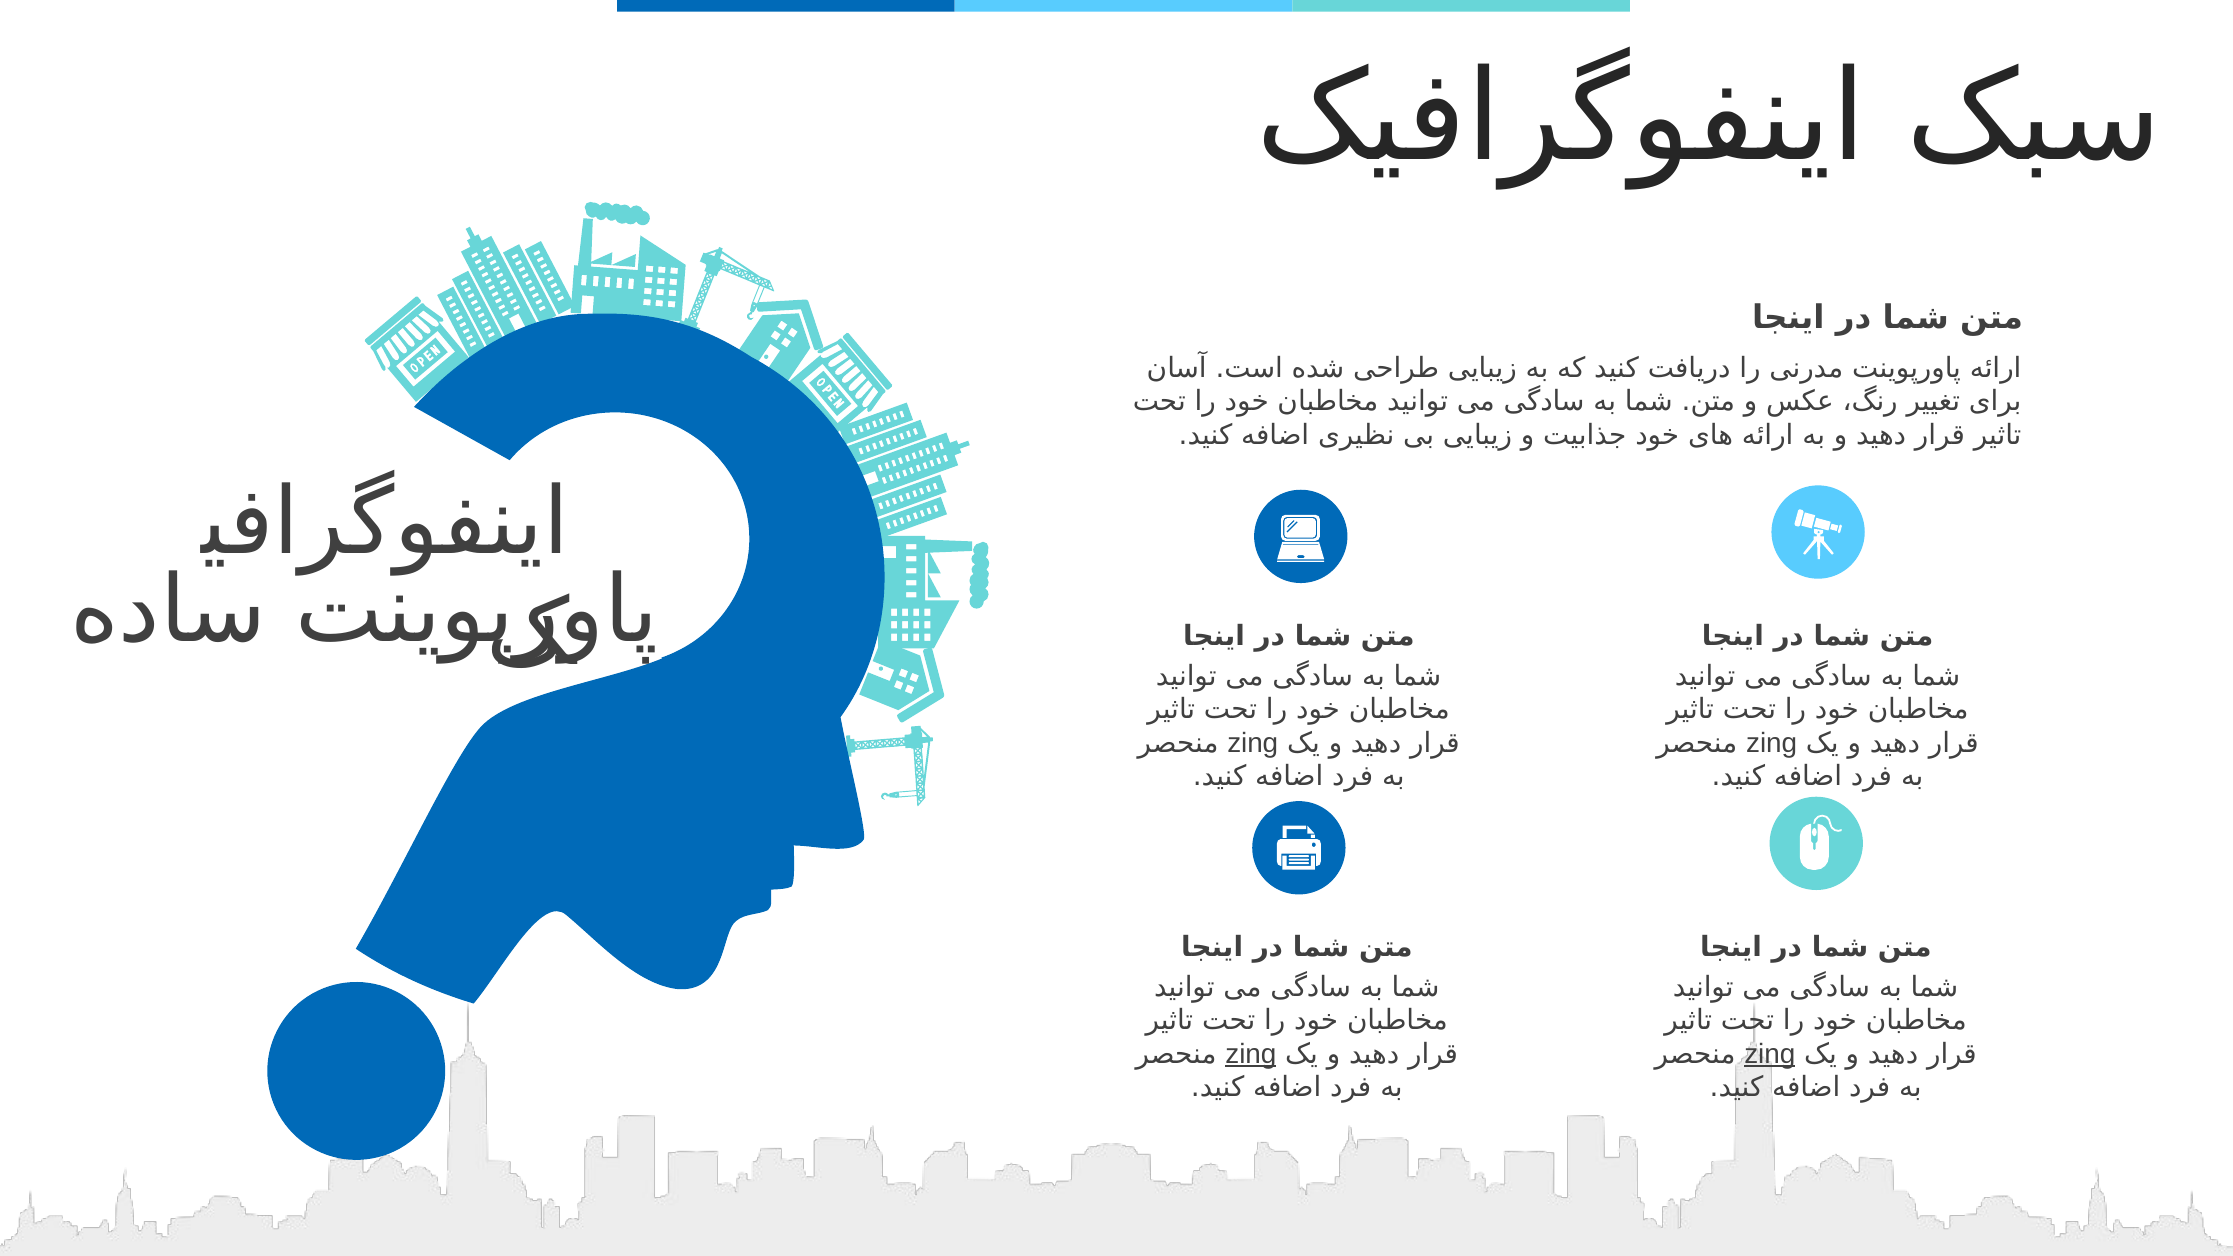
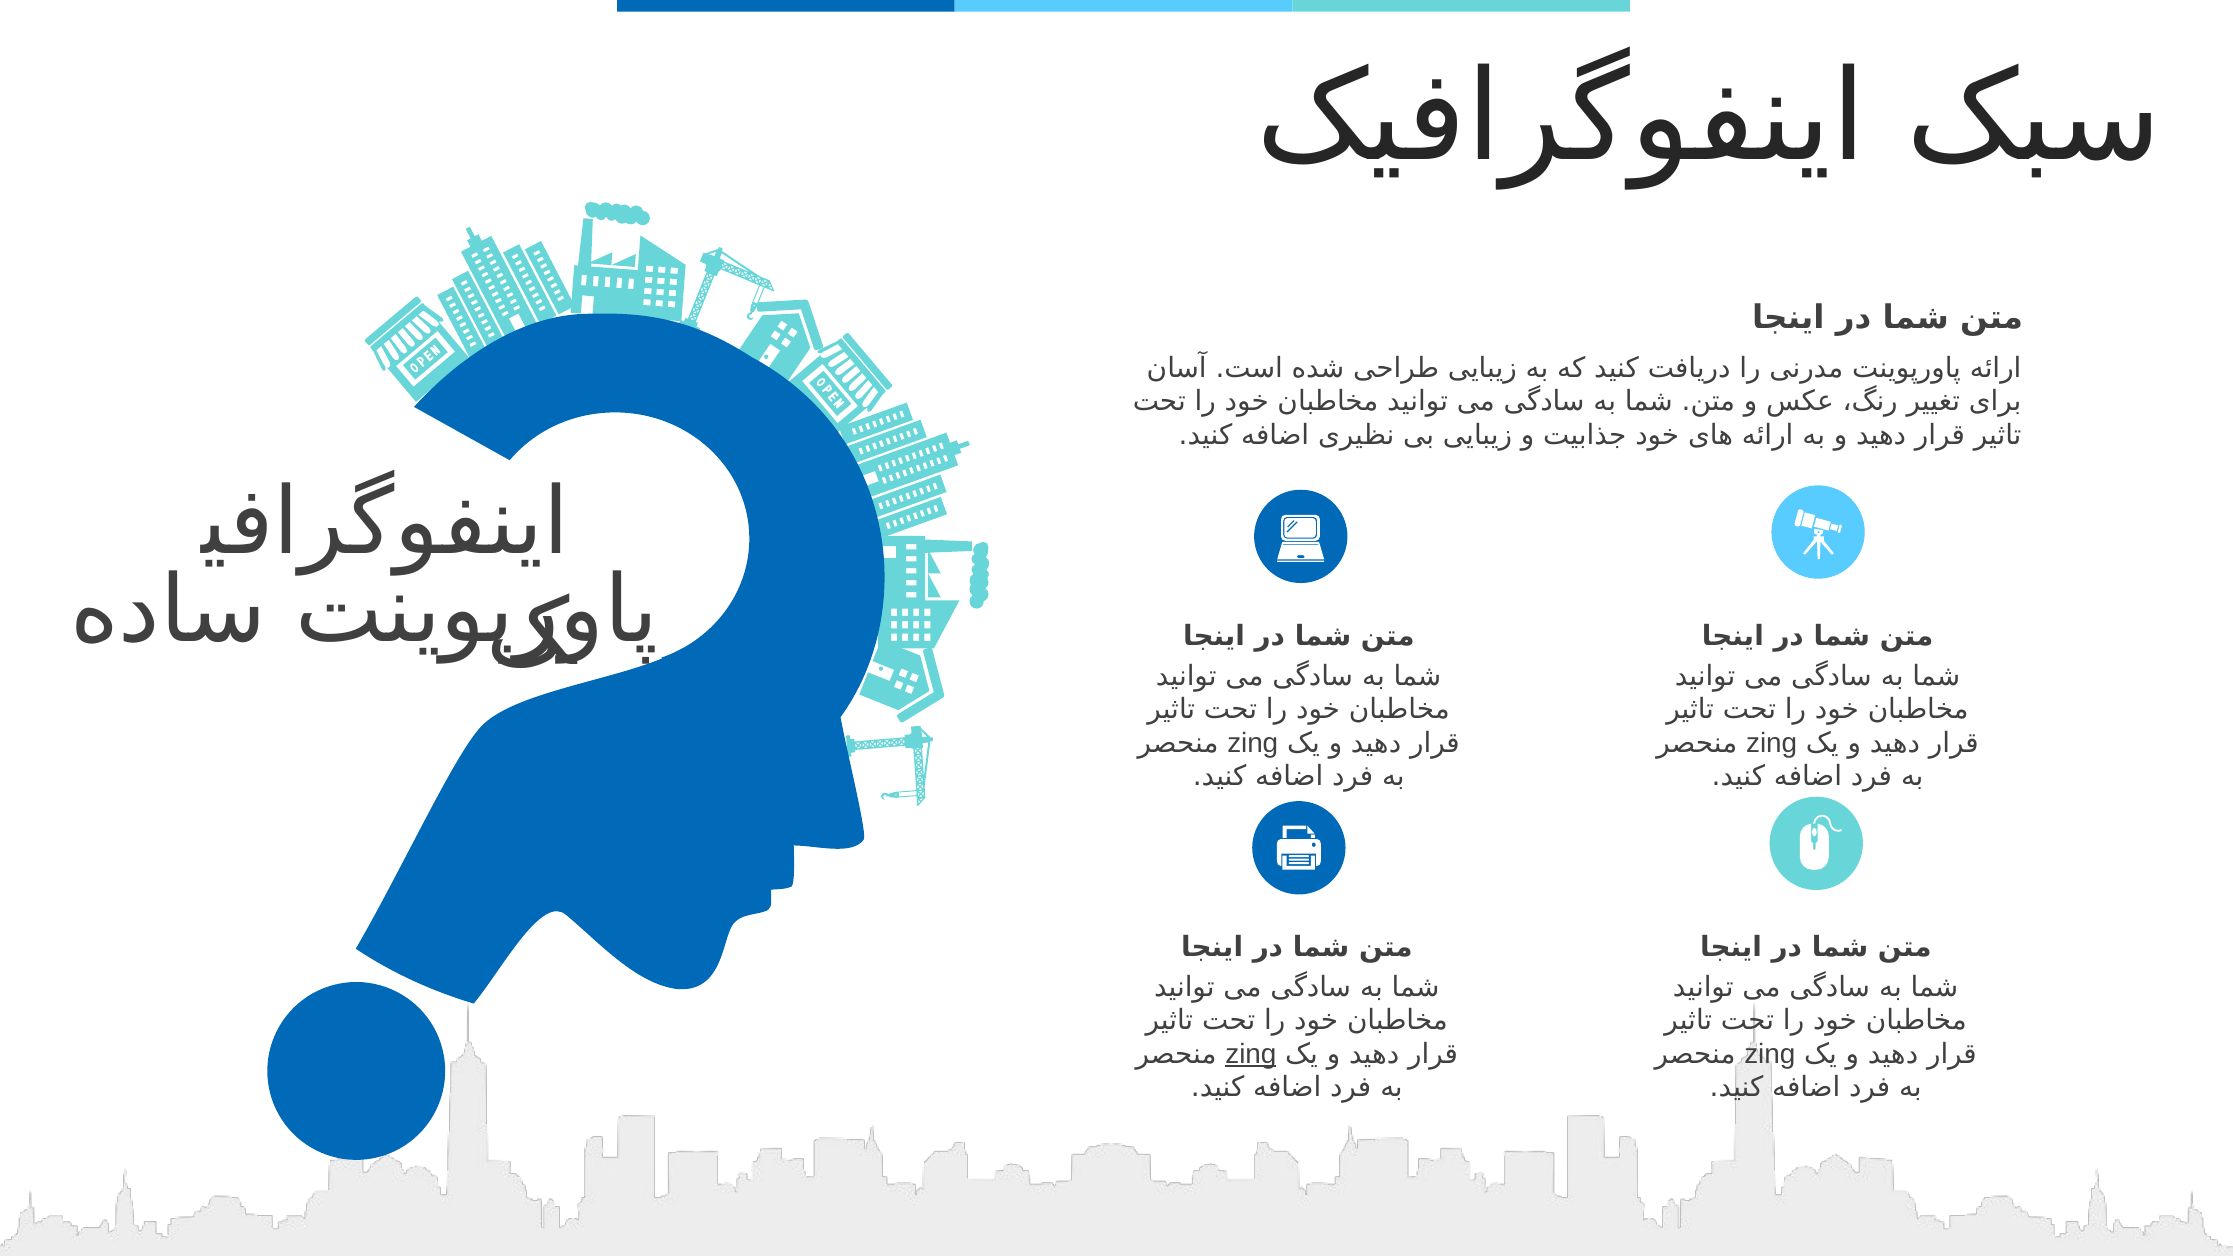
zing at (1770, 1054) underline: present -> none
